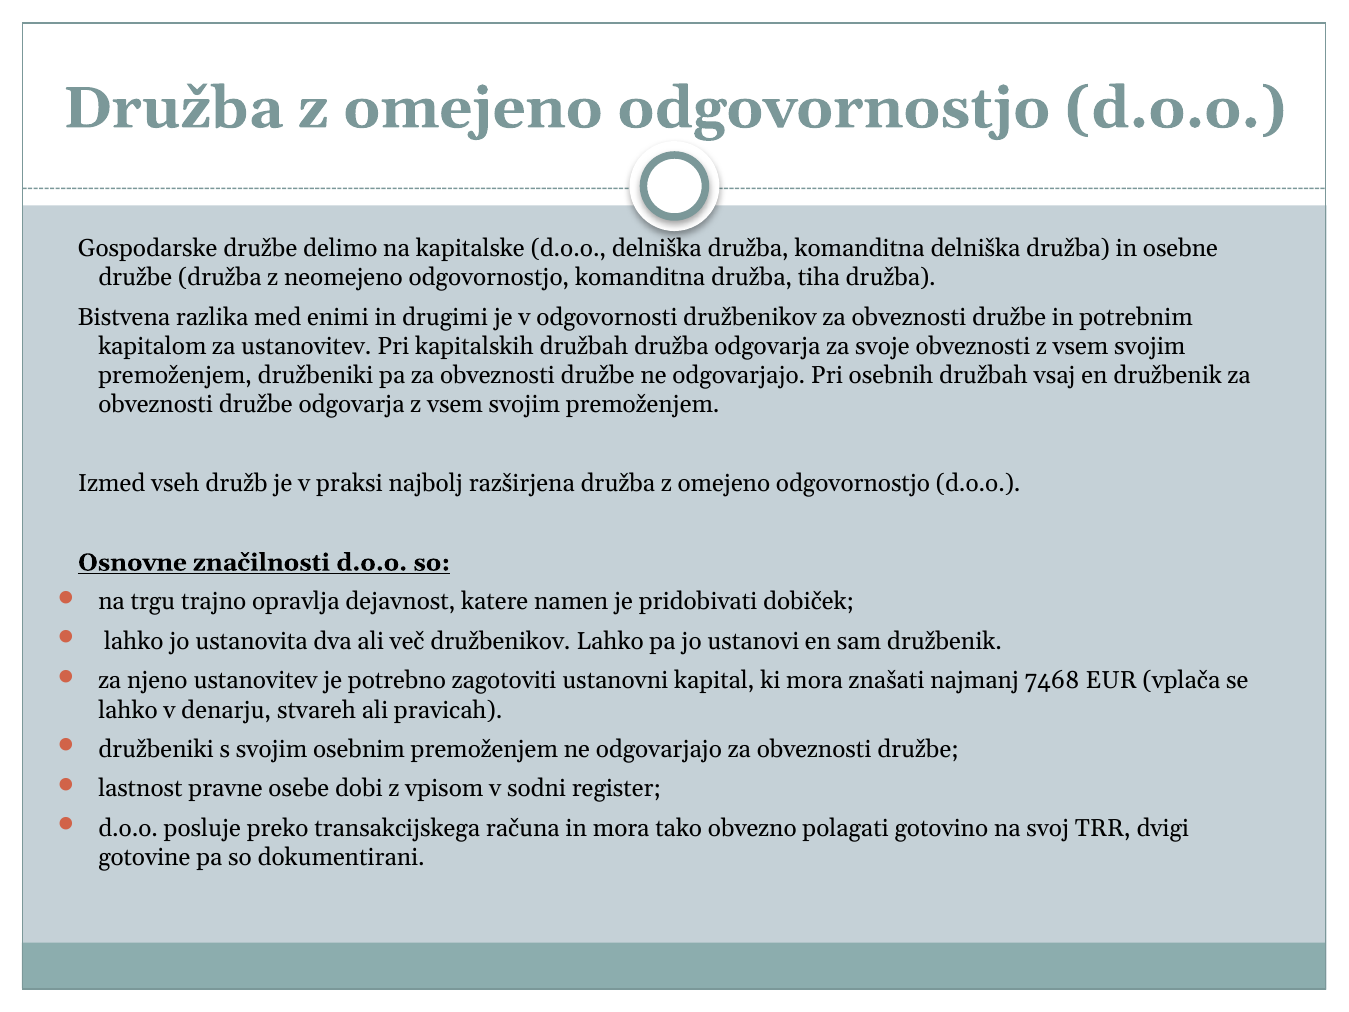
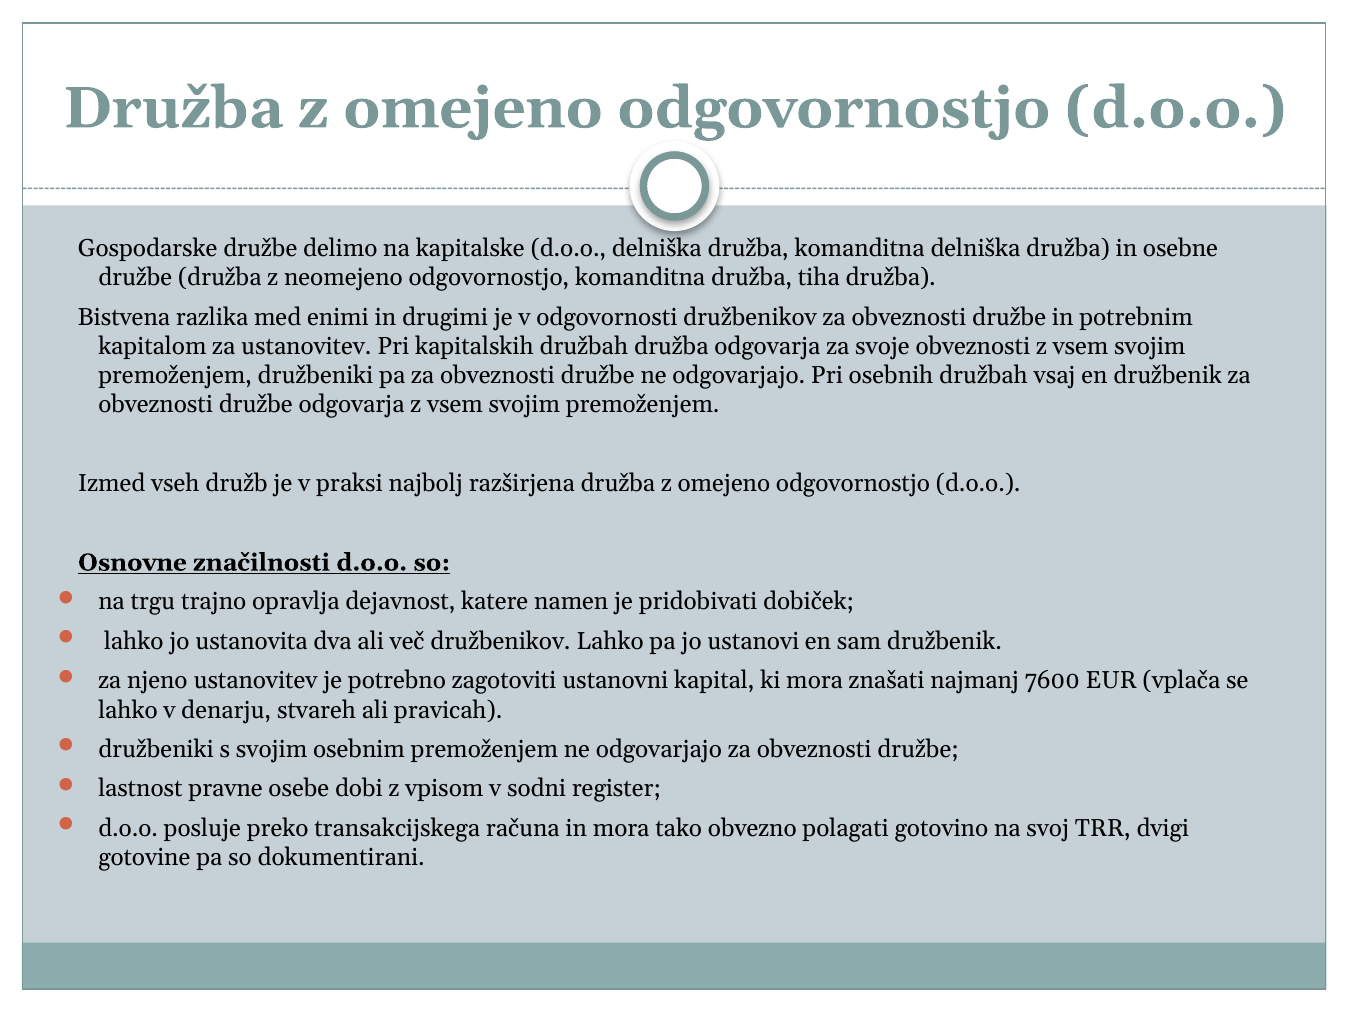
7468: 7468 -> 7600
